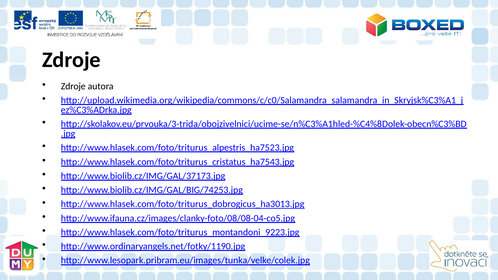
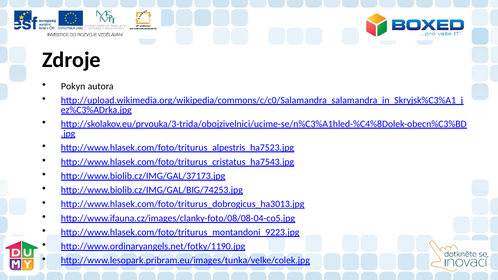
Zdroje at (73, 86): Zdroje -> Pokyn
